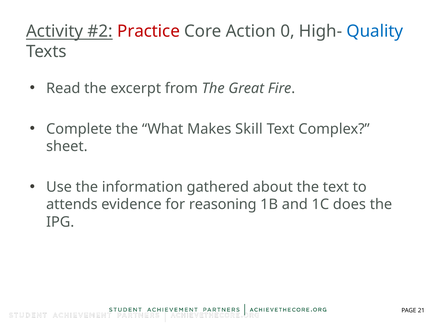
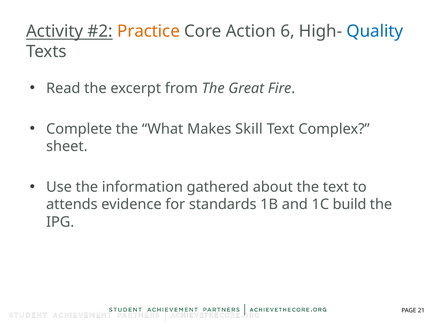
Practice colour: red -> orange
0: 0 -> 6
reasoning: reasoning -> standards
does: does -> build
